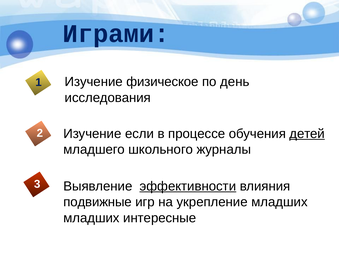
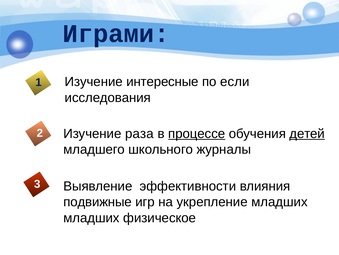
физическое: физическое -> интересные
день: день -> если
если: если -> раза
процессе underline: none -> present
эффективности underline: present -> none
интересные: интересные -> физическое
